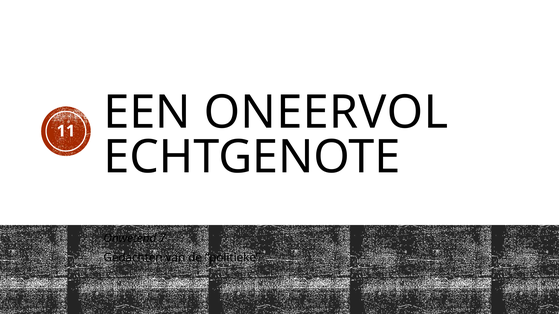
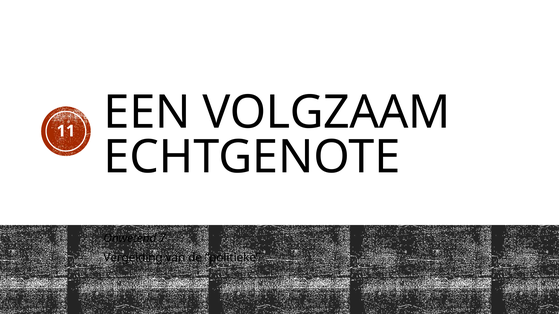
ONEERVOL: ONEERVOL -> VOLGZAAM
Gedachten: Gedachten -> Vergelding
